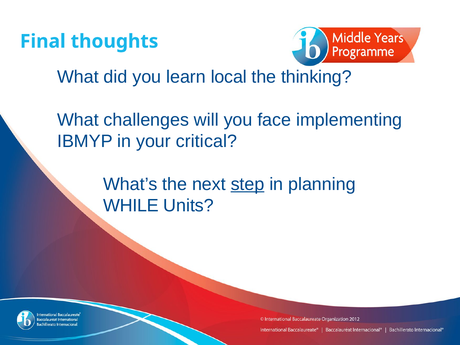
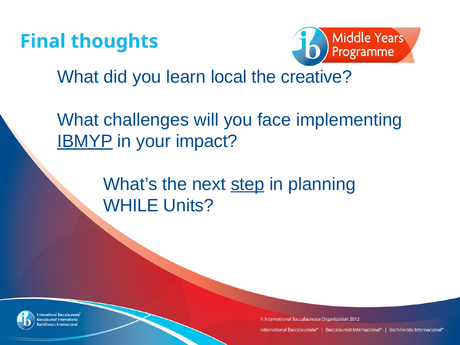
thinking: thinking -> creative
IBMYP underline: none -> present
critical: critical -> impact
